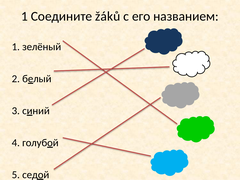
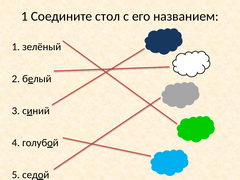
žáků: žáků -> стол
